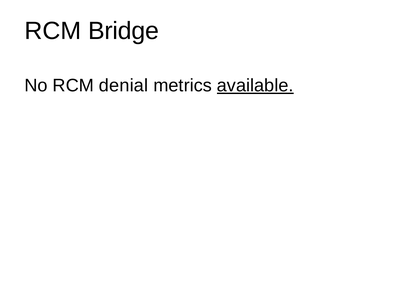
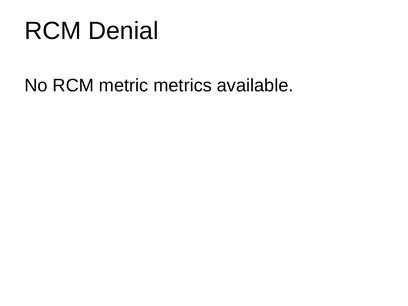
Bridge: Bridge -> Denial
denial: denial -> metric
available underline: present -> none
